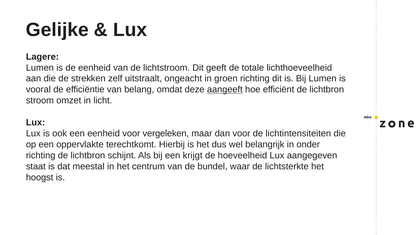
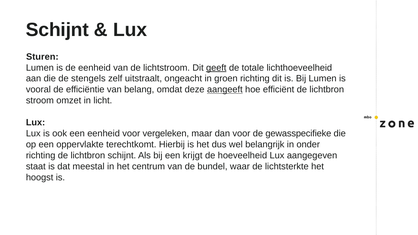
Gelijke at (57, 30): Gelijke -> Schijnt
Lagere: Lagere -> Sturen
geeft underline: none -> present
strekken: strekken -> stengels
lichtintensiteiten: lichtintensiteiten -> gewasspecifieke
